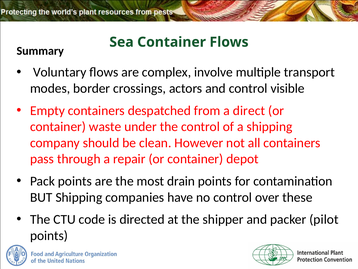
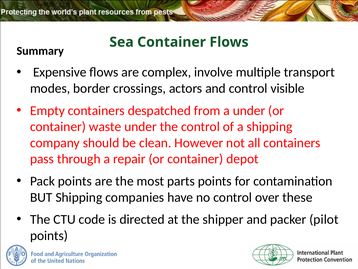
Voluntary: Voluntary -> Expensive
a direct: direct -> under
drain: drain -> parts
